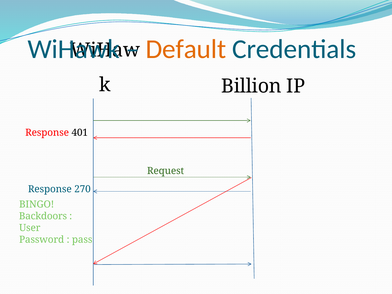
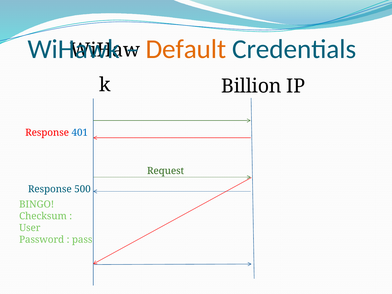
401 colour: black -> blue
270: 270 -> 500
Backdoors: Backdoors -> Checksum
